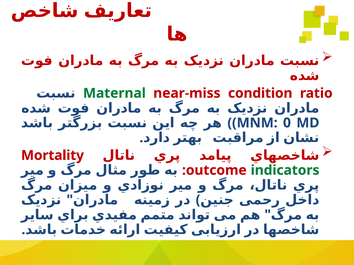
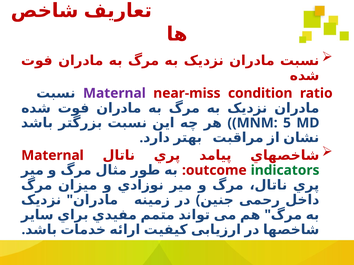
Maternal at (114, 93) colour: green -> purple
0: 0 -> 5
Mortality at (53, 156): Mortality -> Maternal
